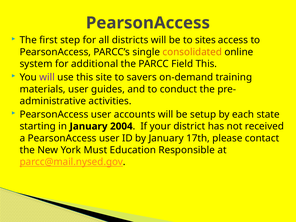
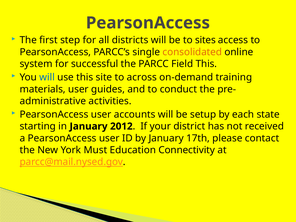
additional: additional -> successful
will at (47, 77) colour: purple -> blue
savers: savers -> across
2004: 2004 -> 2012
Responsible: Responsible -> Connectivity
